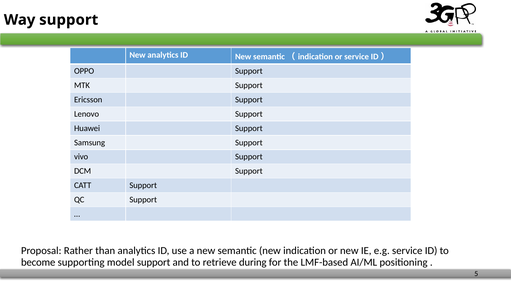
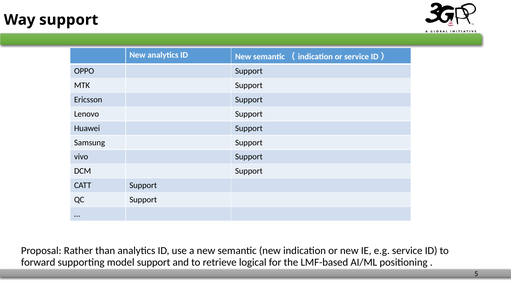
become: become -> forward
during: during -> logical
